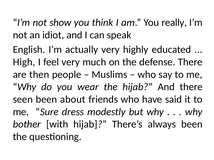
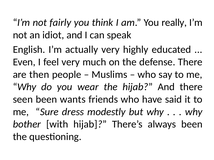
show: show -> fairly
High: High -> Even
about: about -> wants
